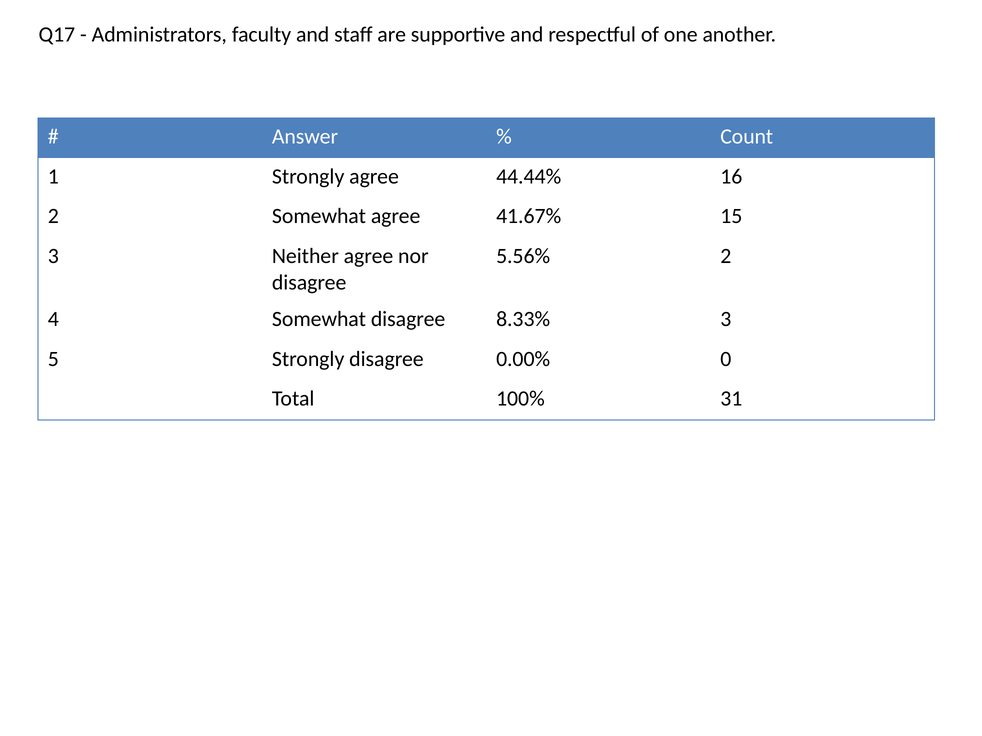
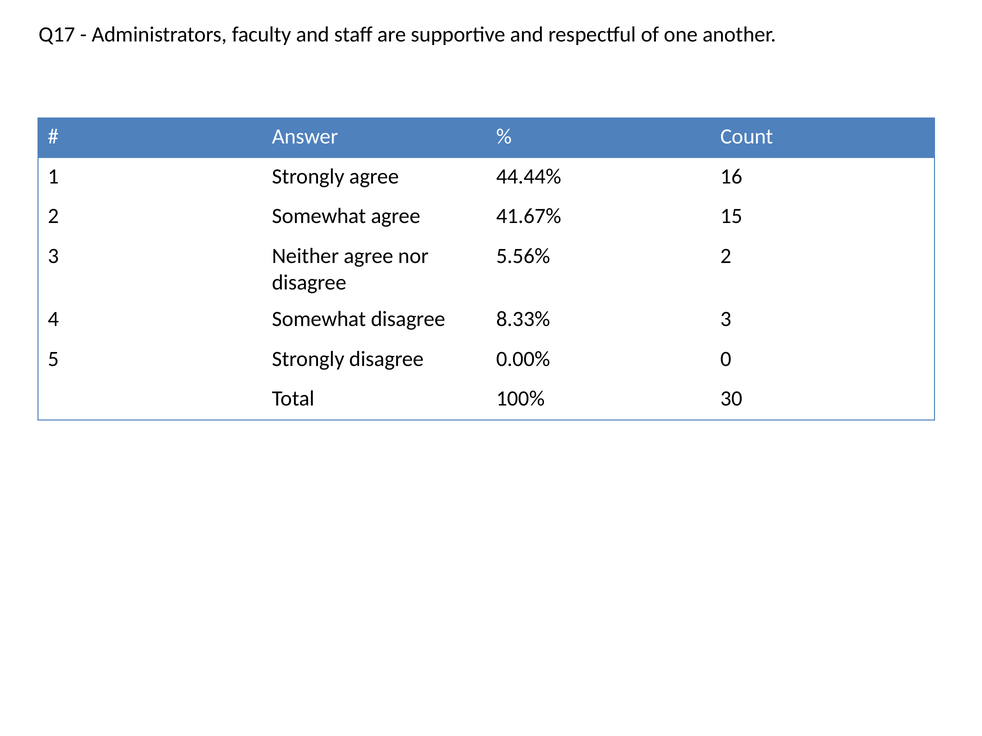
31: 31 -> 30
